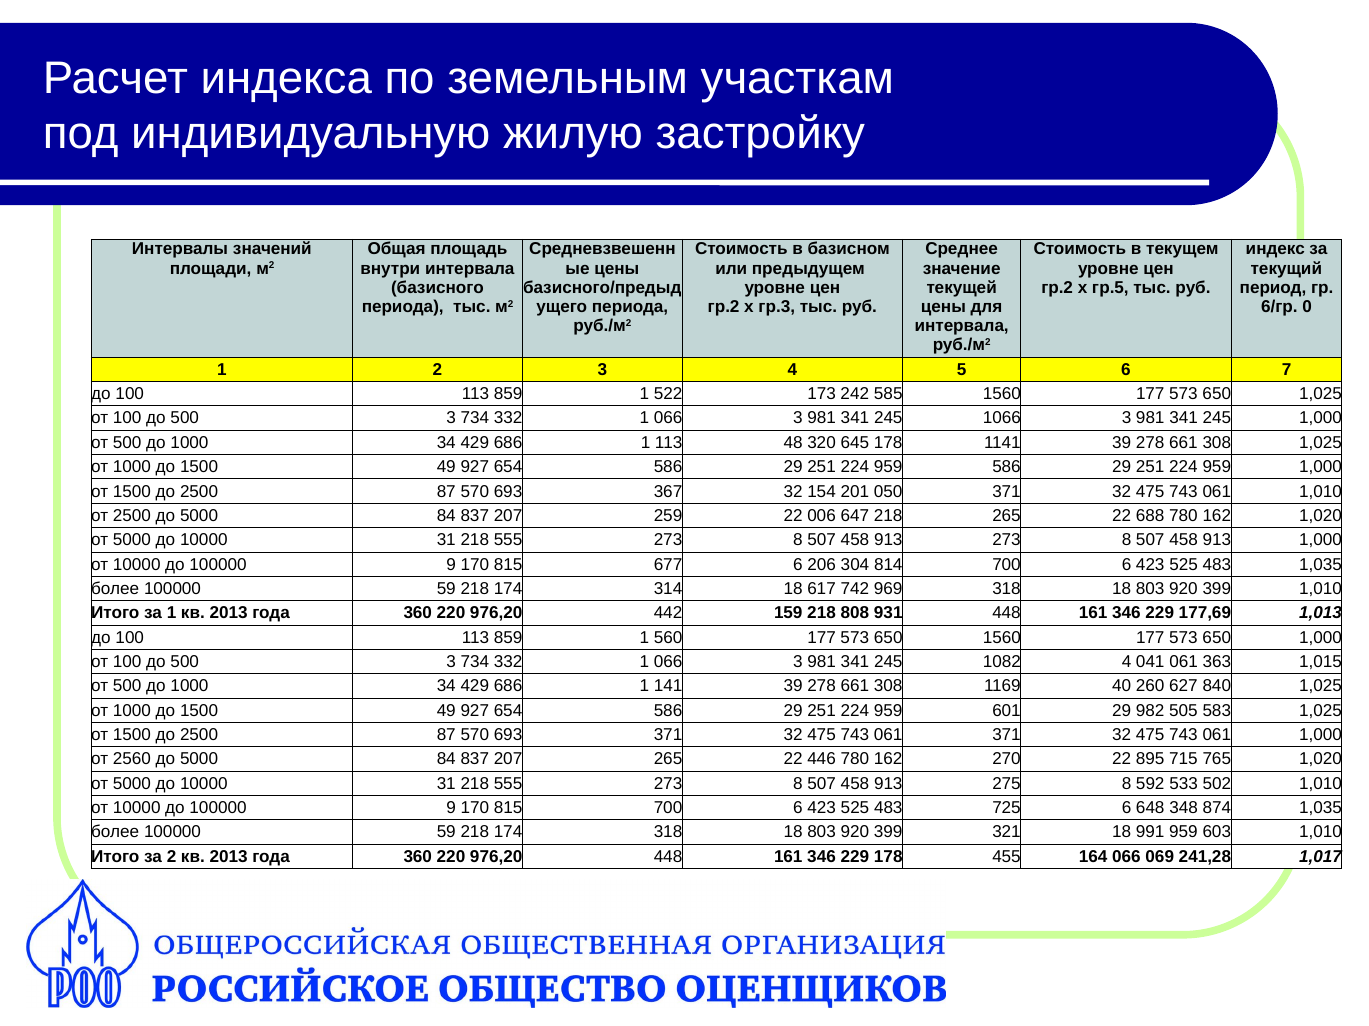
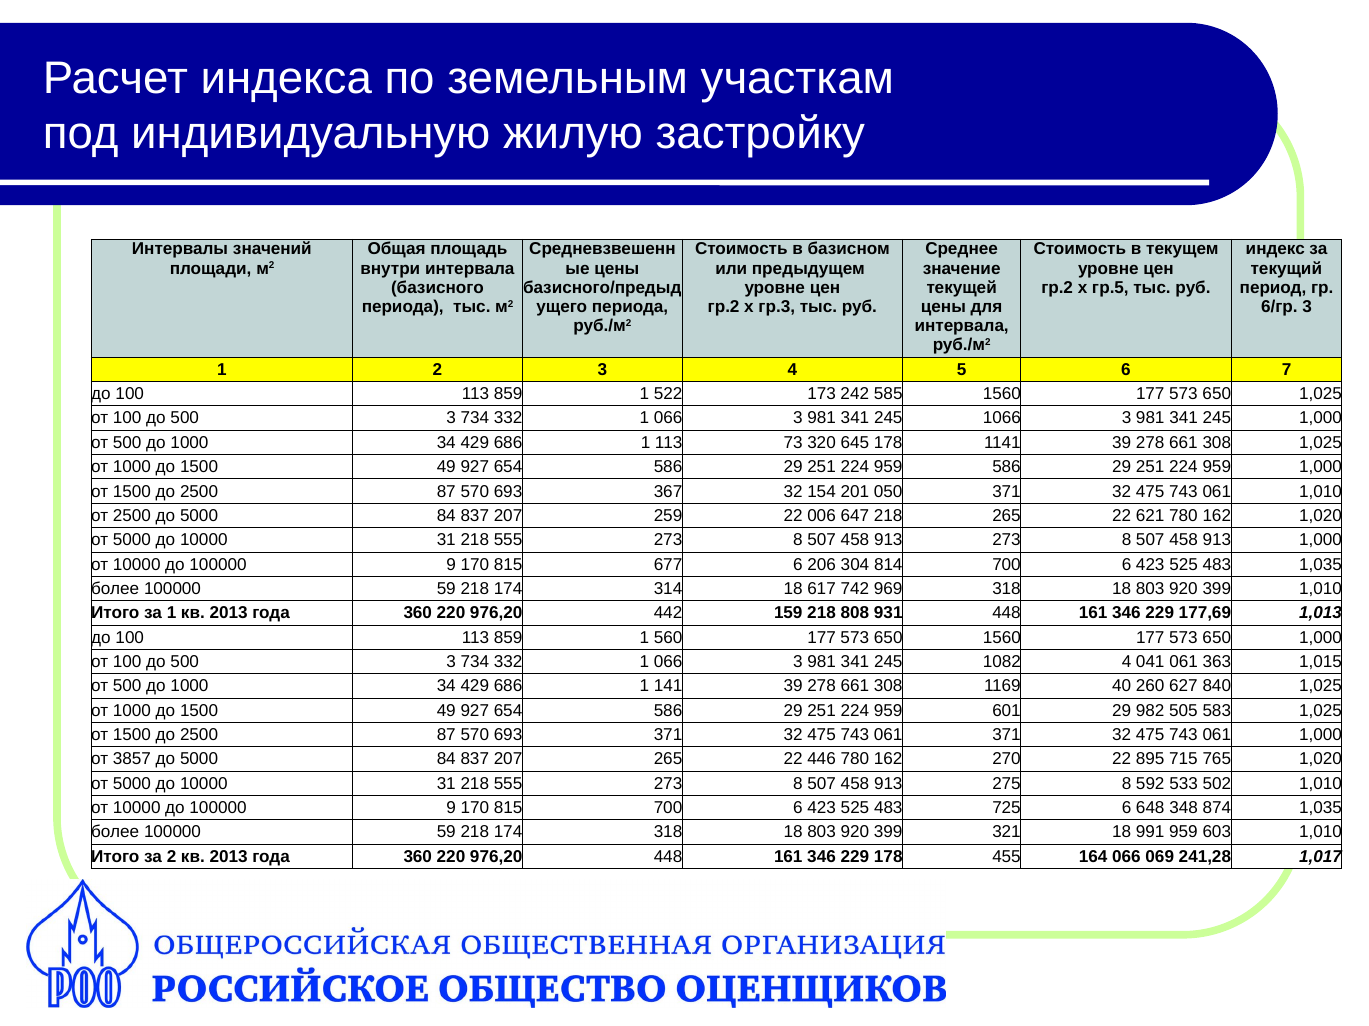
6/гр 0: 0 -> 3
48: 48 -> 73
688: 688 -> 621
2560: 2560 -> 3857
